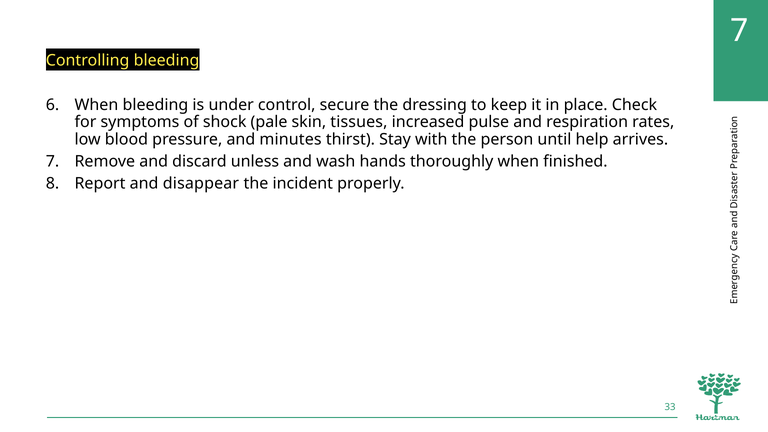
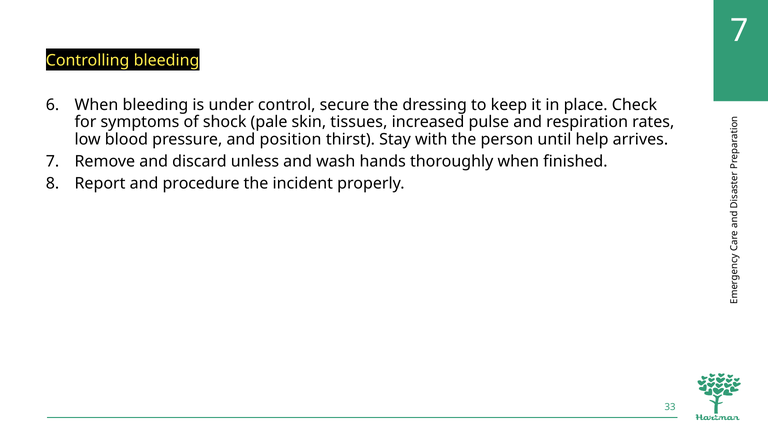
minutes: minutes -> position
disappear: disappear -> procedure
